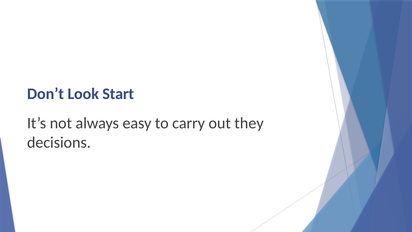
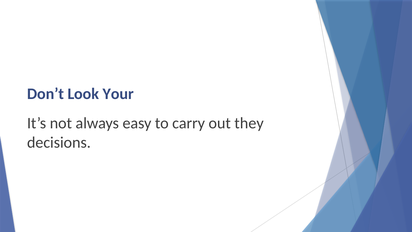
Start: Start -> Your
